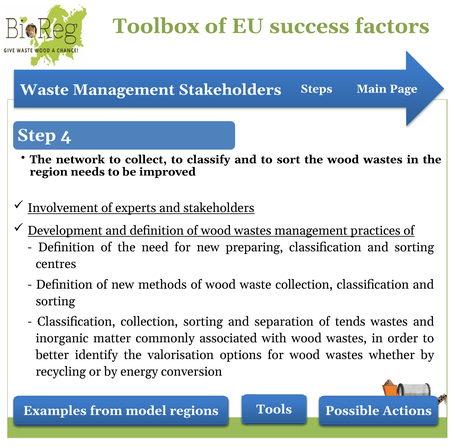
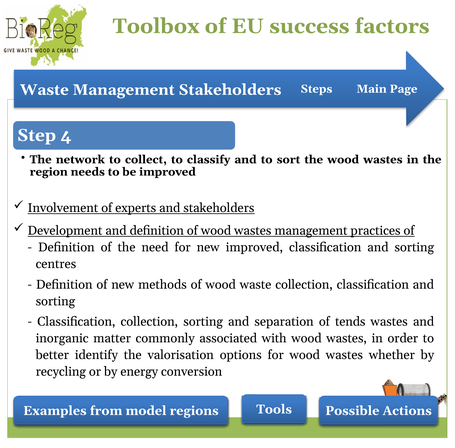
new preparing: preparing -> improved
